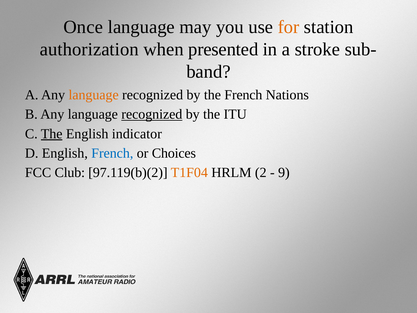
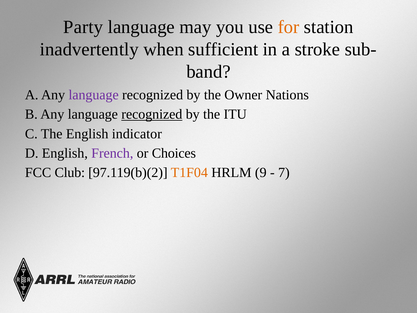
Once: Once -> Party
authorization: authorization -> inadvertently
presented: presented -> sufficient
language at (94, 95) colour: orange -> purple
the French: French -> Owner
The at (52, 134) underline: present -> none
French at (112, 153) colour: blue -> purple
2: 2 -> 9
9: 9 -> 7
